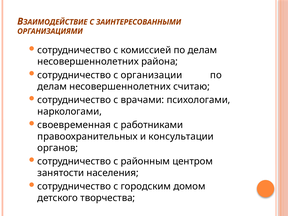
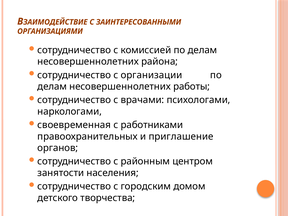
считаю: считаю -> работы
консультации: консультации -> приглашение
